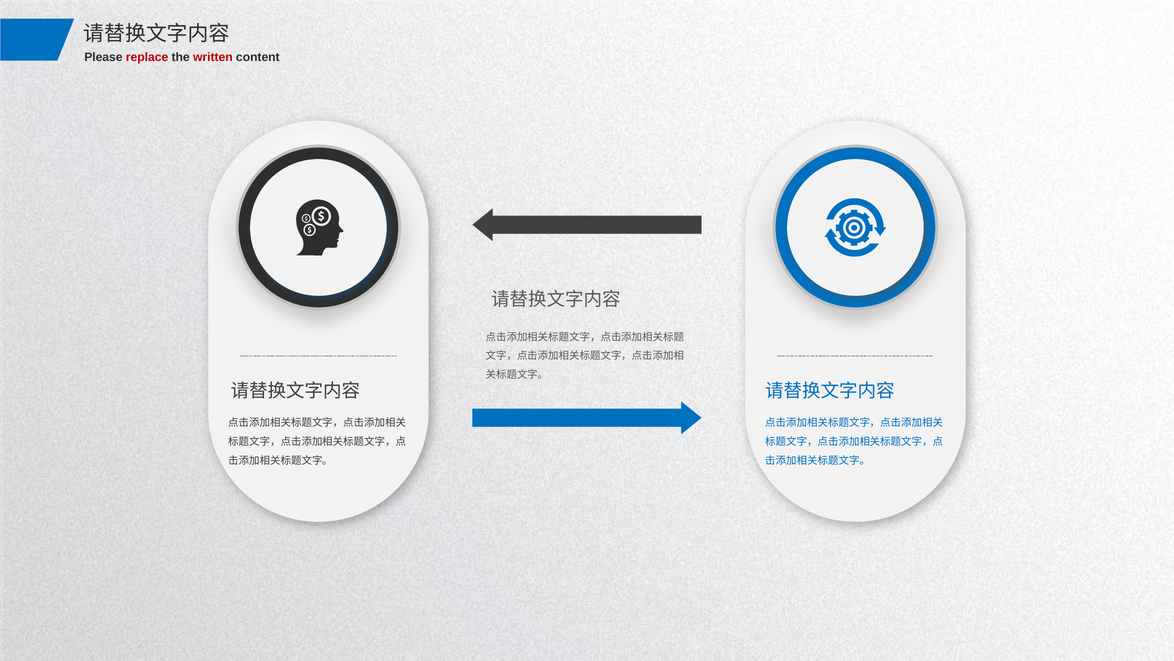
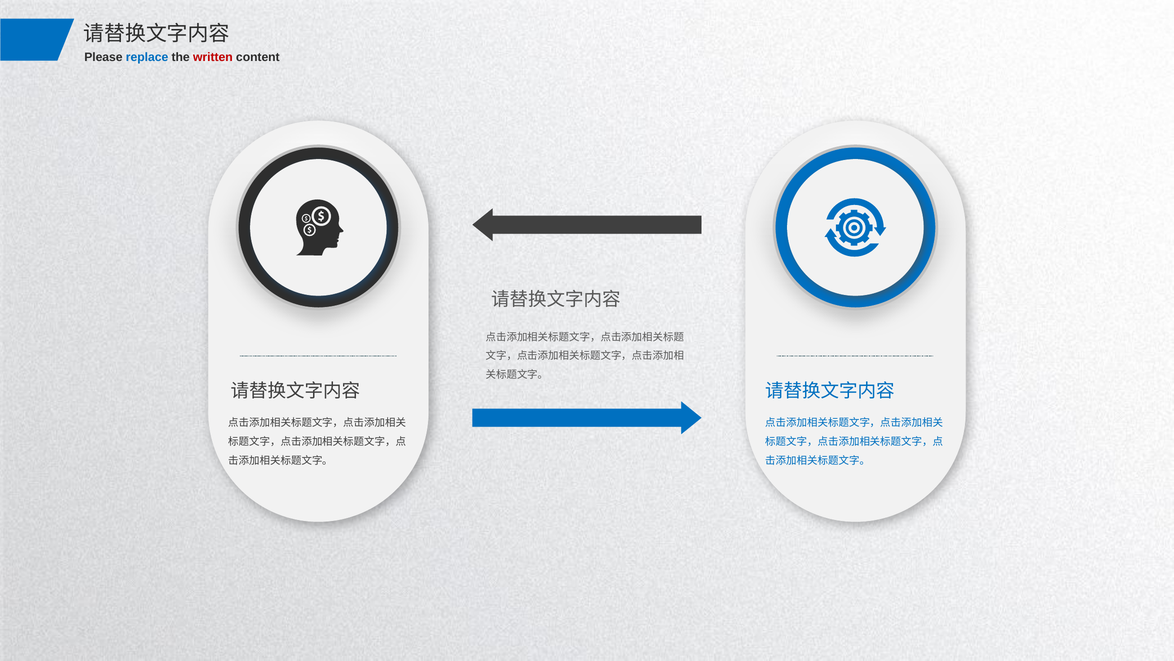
replace colour: red -> blue
